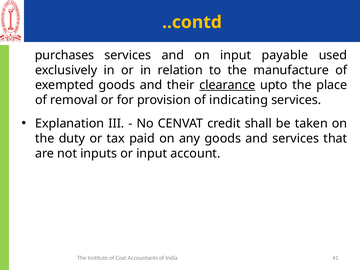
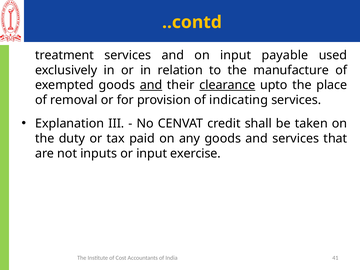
purchases: purchases -> treatment
and at (151, 85) underline: none -> present
account: account -> exercise
